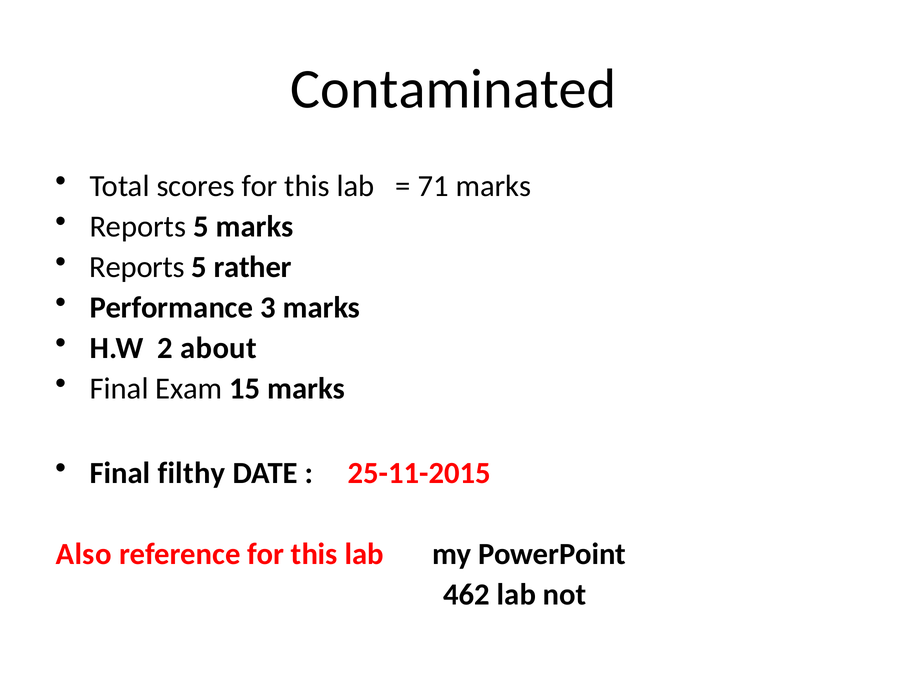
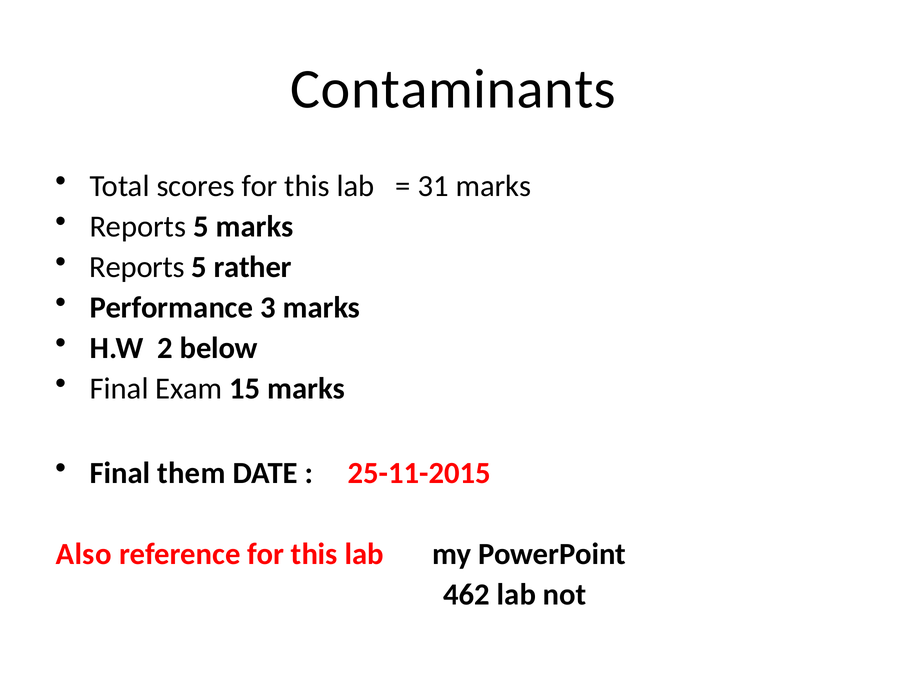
Contaminated: Contaminated -> Contaminants
71: 71 -> 31
about: about -> below
filthy: filthy -> them
